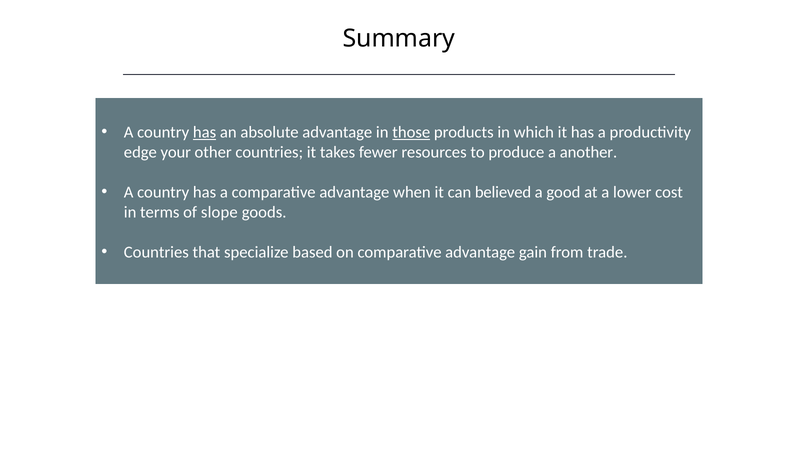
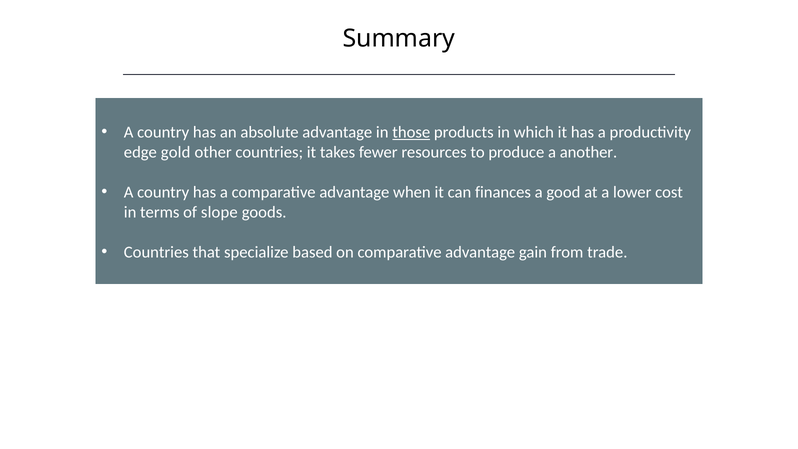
has at (205, 132) underline: present -> none
your: your -> gold
believed: believed -> finances
